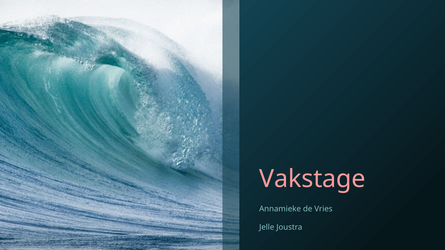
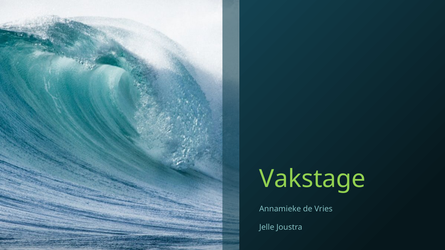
Vakstage colour: pink -> light green
